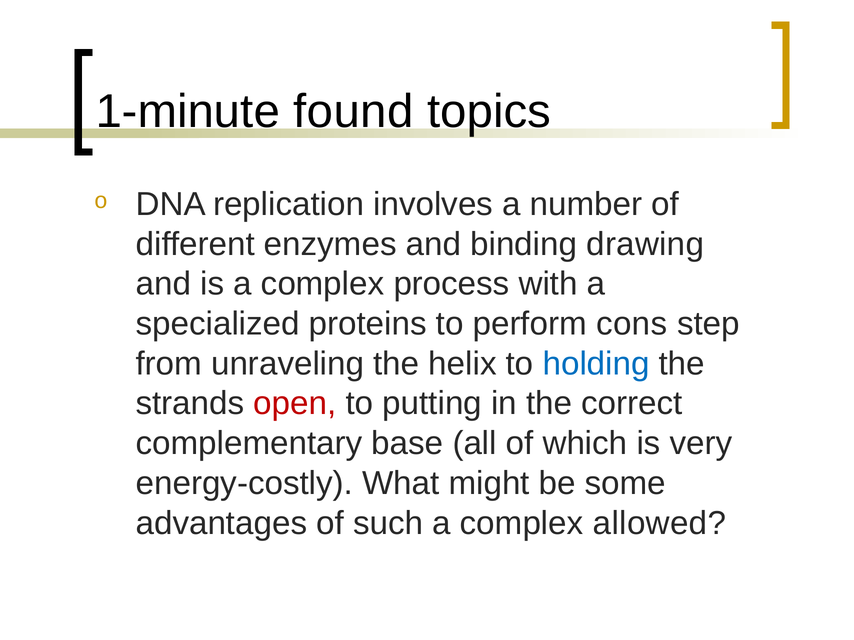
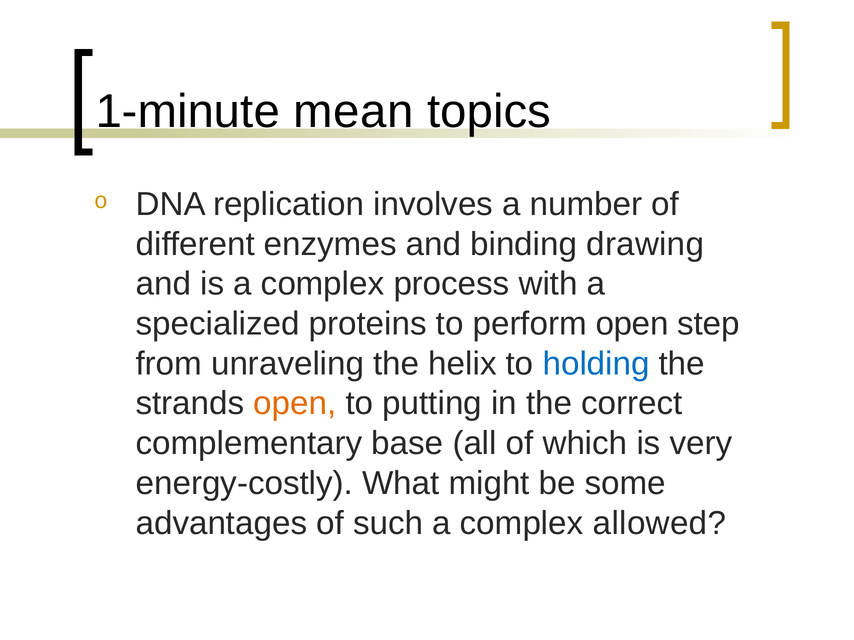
found: found -> mean
perform cons: cons -> open
open at (295, 404) colour: red -> orange
